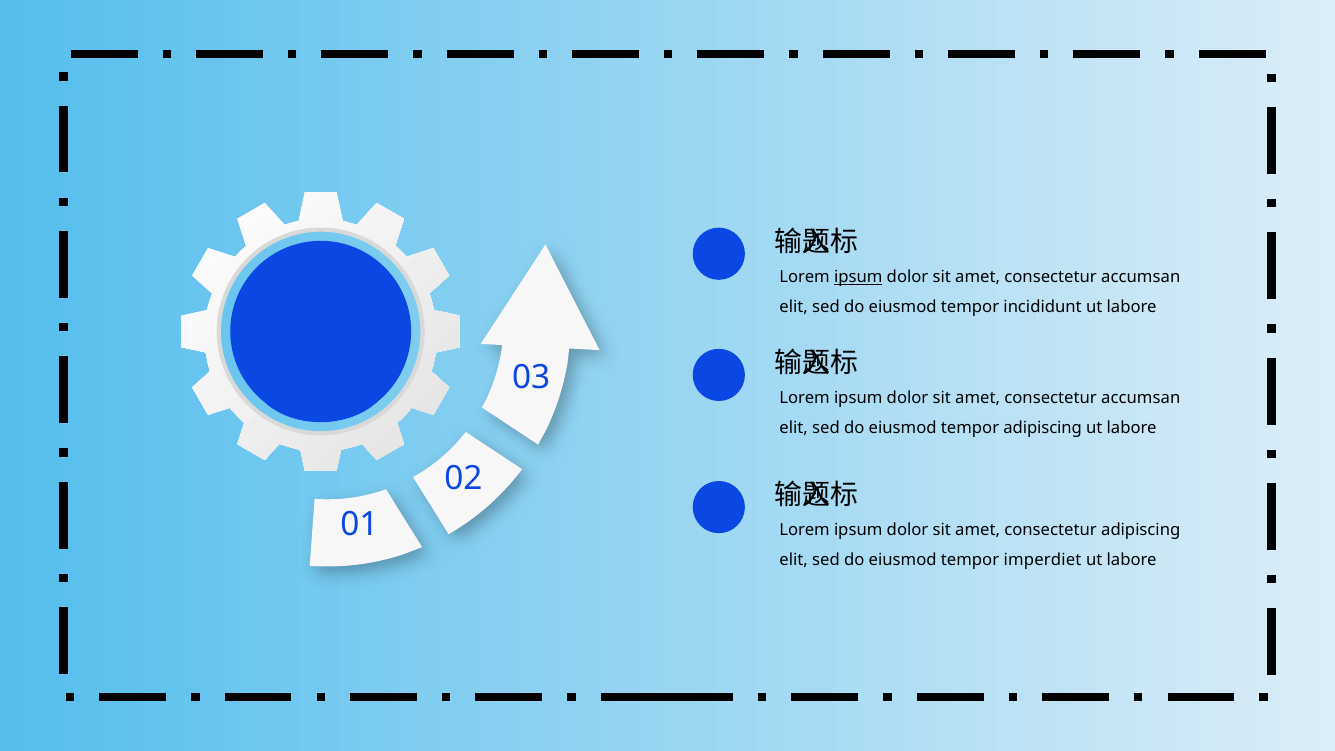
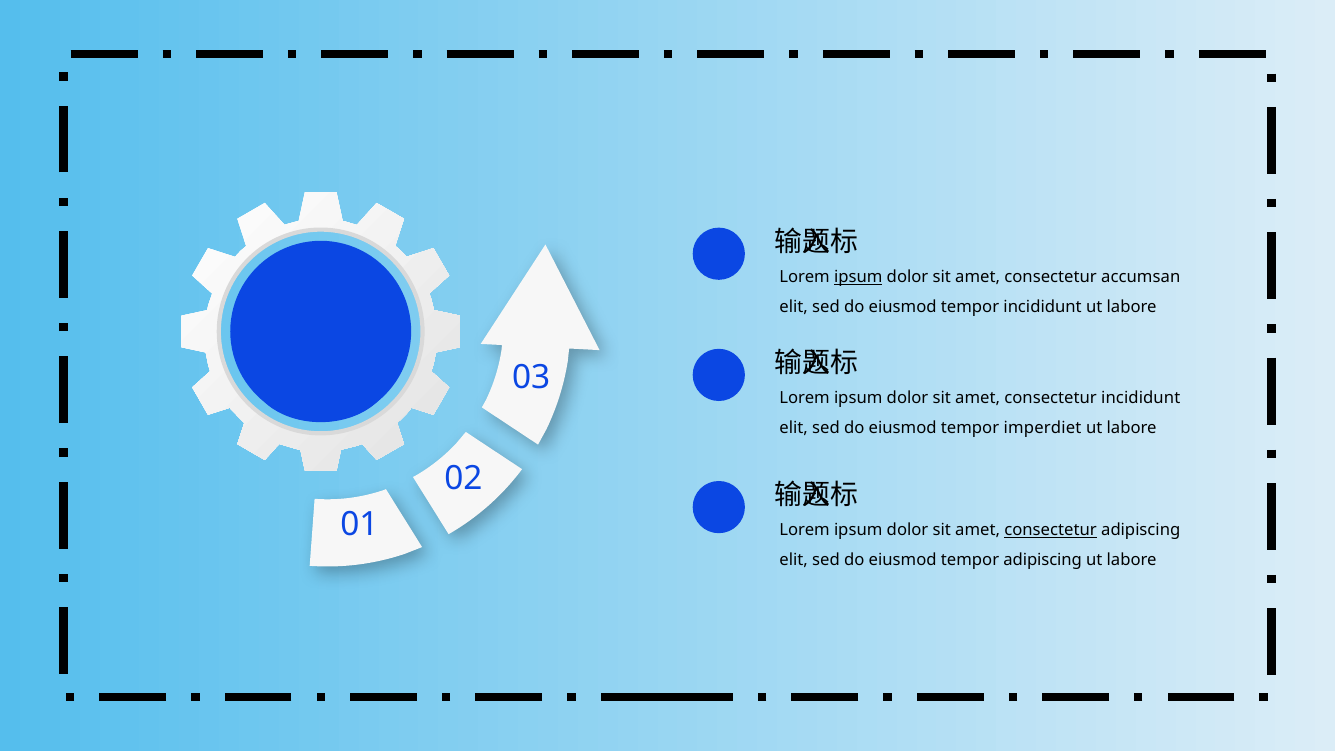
accumsan at (1141, 398): accumsan -> incididunt
tempor adipiscing: adipiscing -> imperdiet
consectetur at (1051, 530) underline: none -> present
tempor imperdiet: imperdiet -> adipiscing
